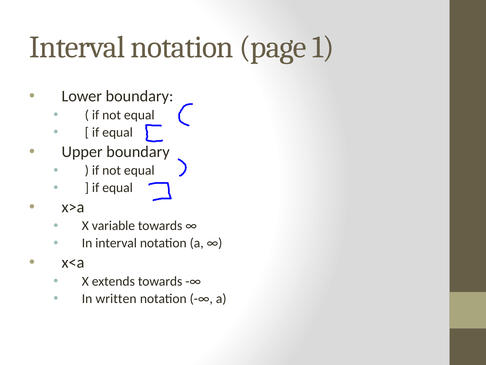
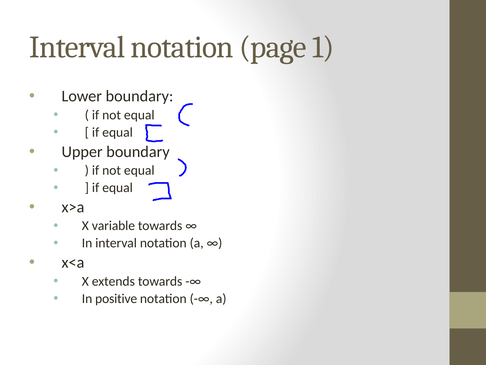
written: written -> positive
